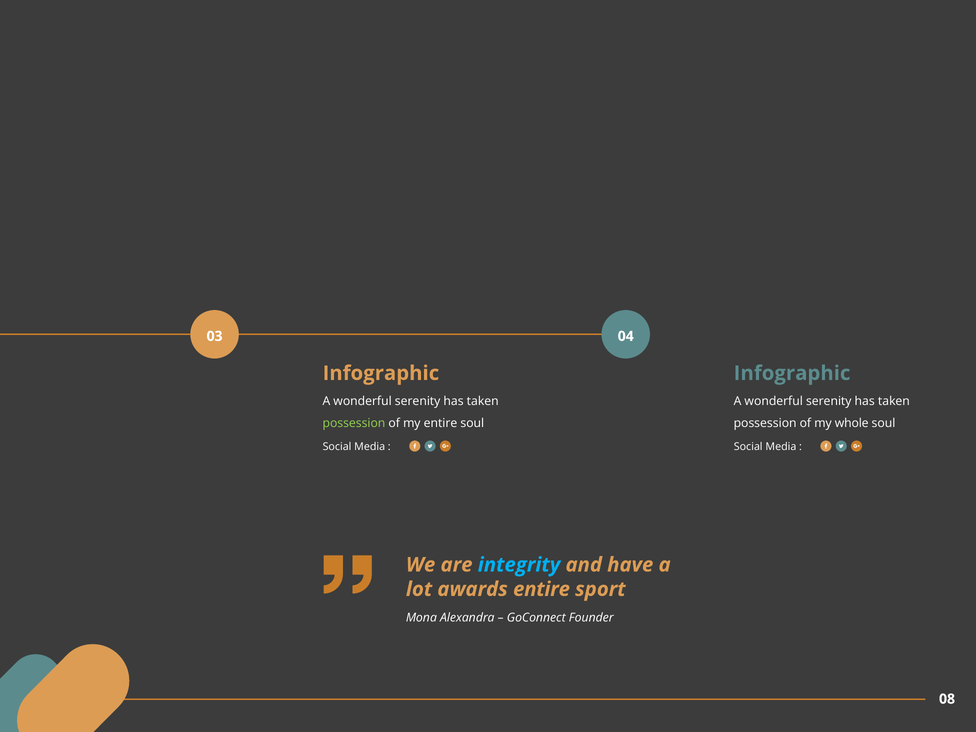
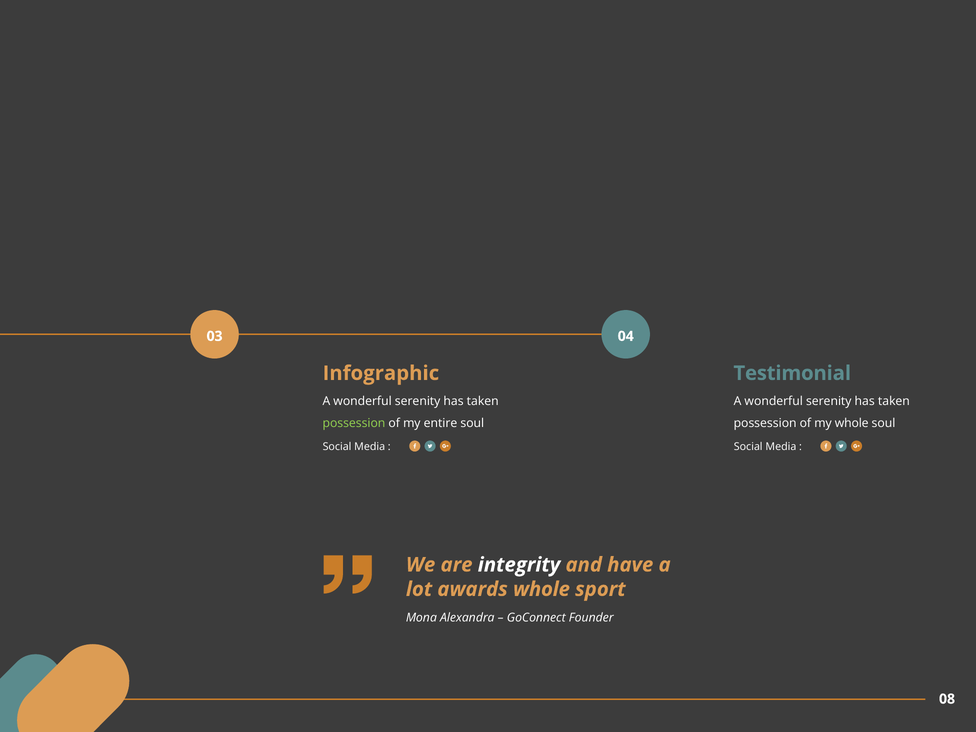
Infographic at (792, 373): Infographic -> Testimonial
integrity colour: light blue -> white
awards entire: entire -> whole
